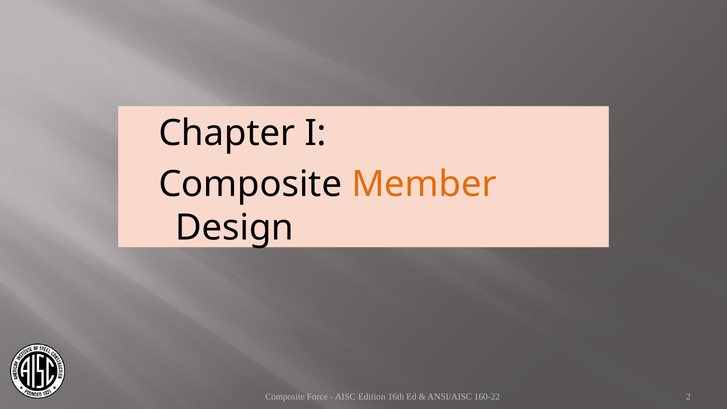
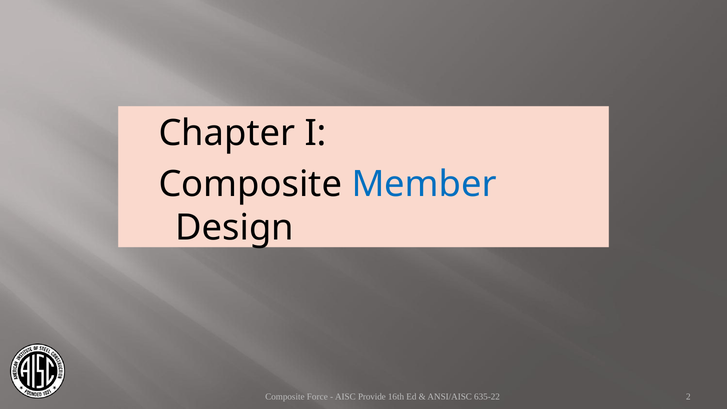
Member colour: orange -> blue
Edition: Edition -> Provide
160-22: 160-22 -> 635-22
